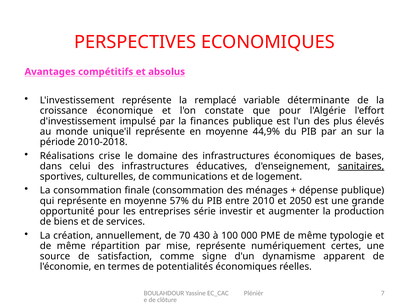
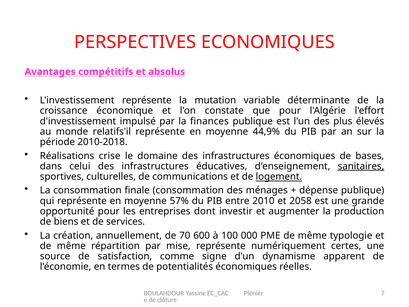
remplacé: remplacé -> mutation
unique'il: unique'il -> relatifs'il
logement underline: none -> present
2050: 2050 -> 2058
série: série -> dont
430: 430 -> 600
